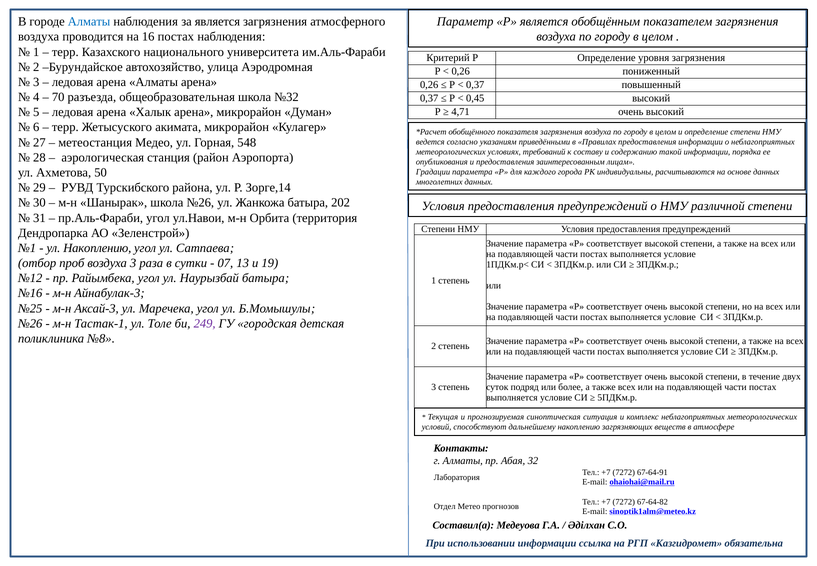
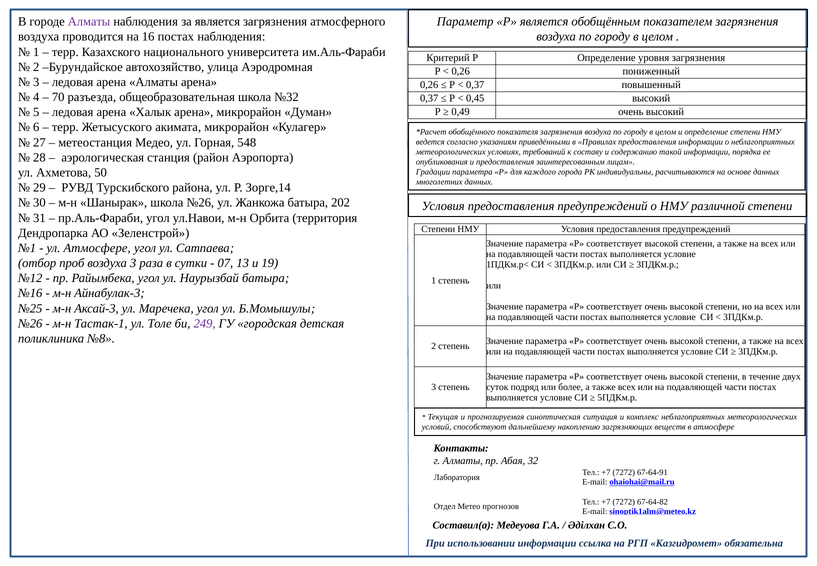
Алматы at (89, 22) colour: blue -> purple
4,71: 4,71 -> 0,49
ул Накоплению: Накоплению -> Атмосфере
